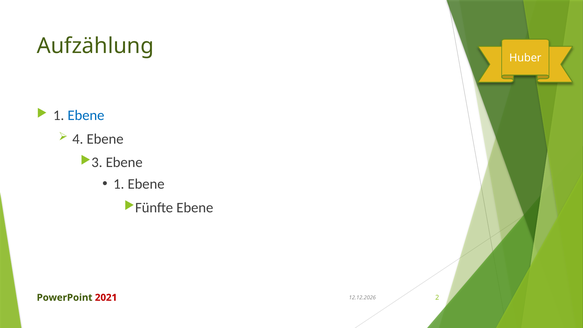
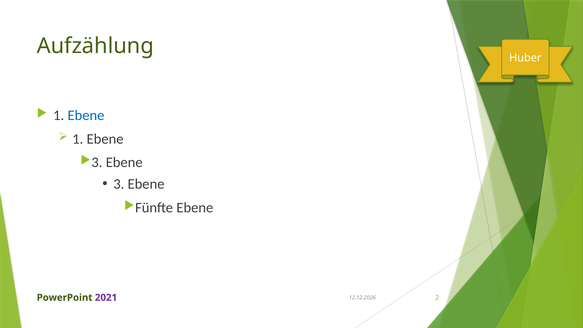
4 at (78, 139): 4 -> 1
1 at (119, 184): 1 -> 3
2021 colour: red -> purple
